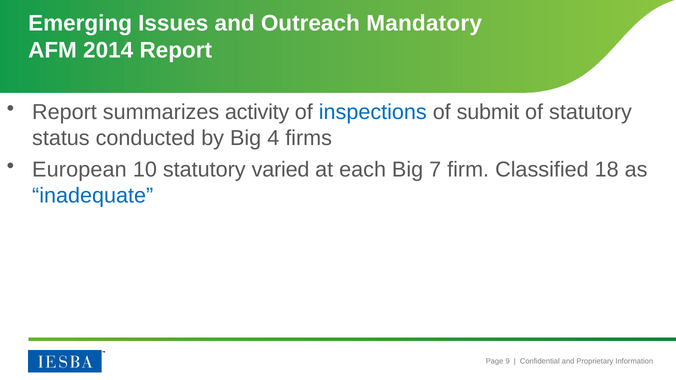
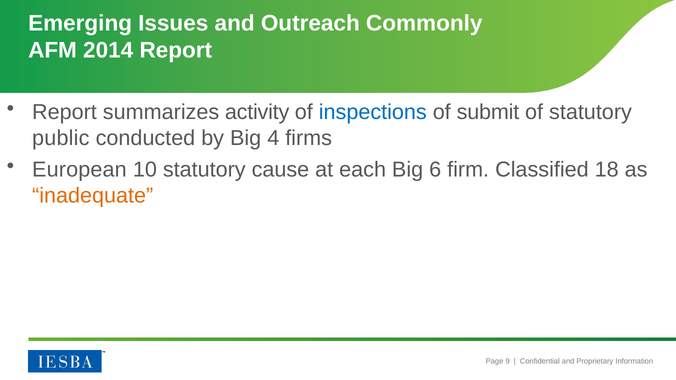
Mandatory: Mandatory -> Commonly
status: status -> public
varied: varied -> cause
7: 7 -> 6
inadequate colour: blue -> orange
